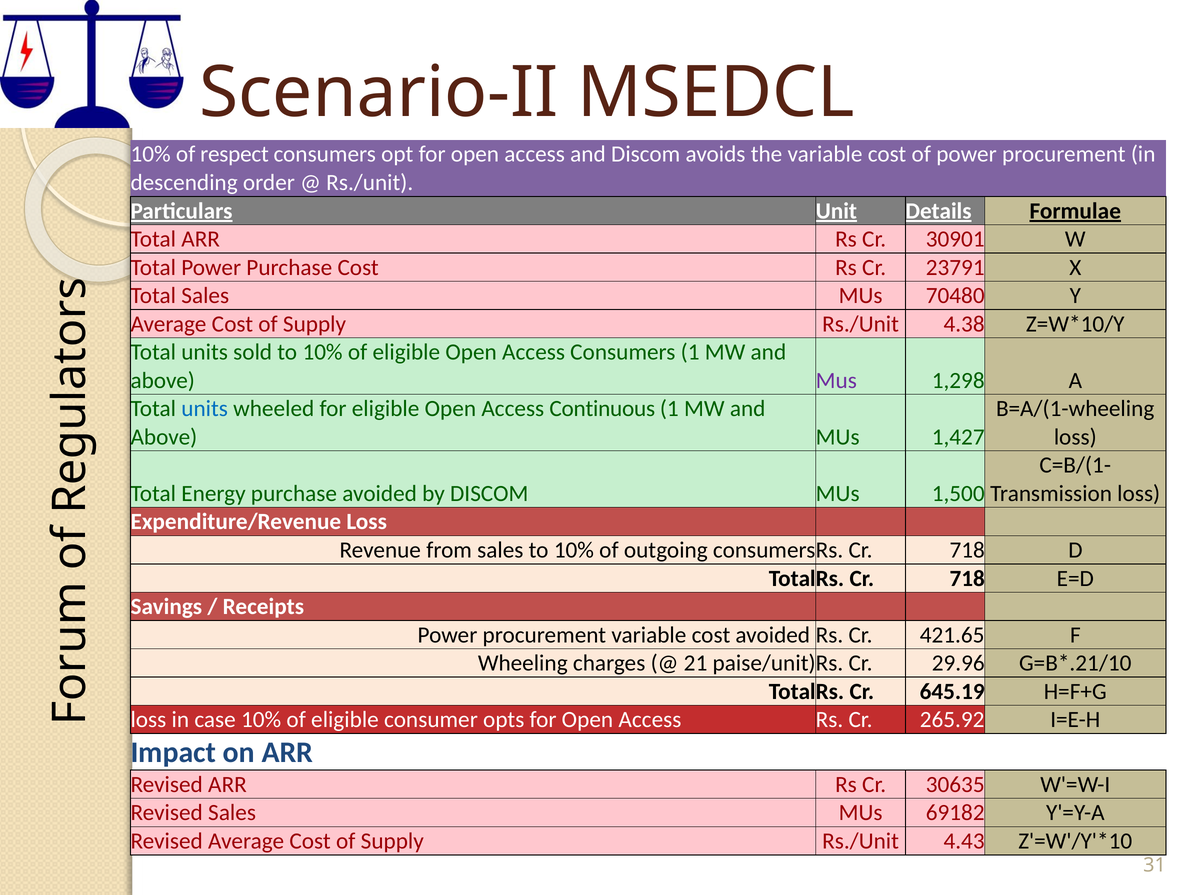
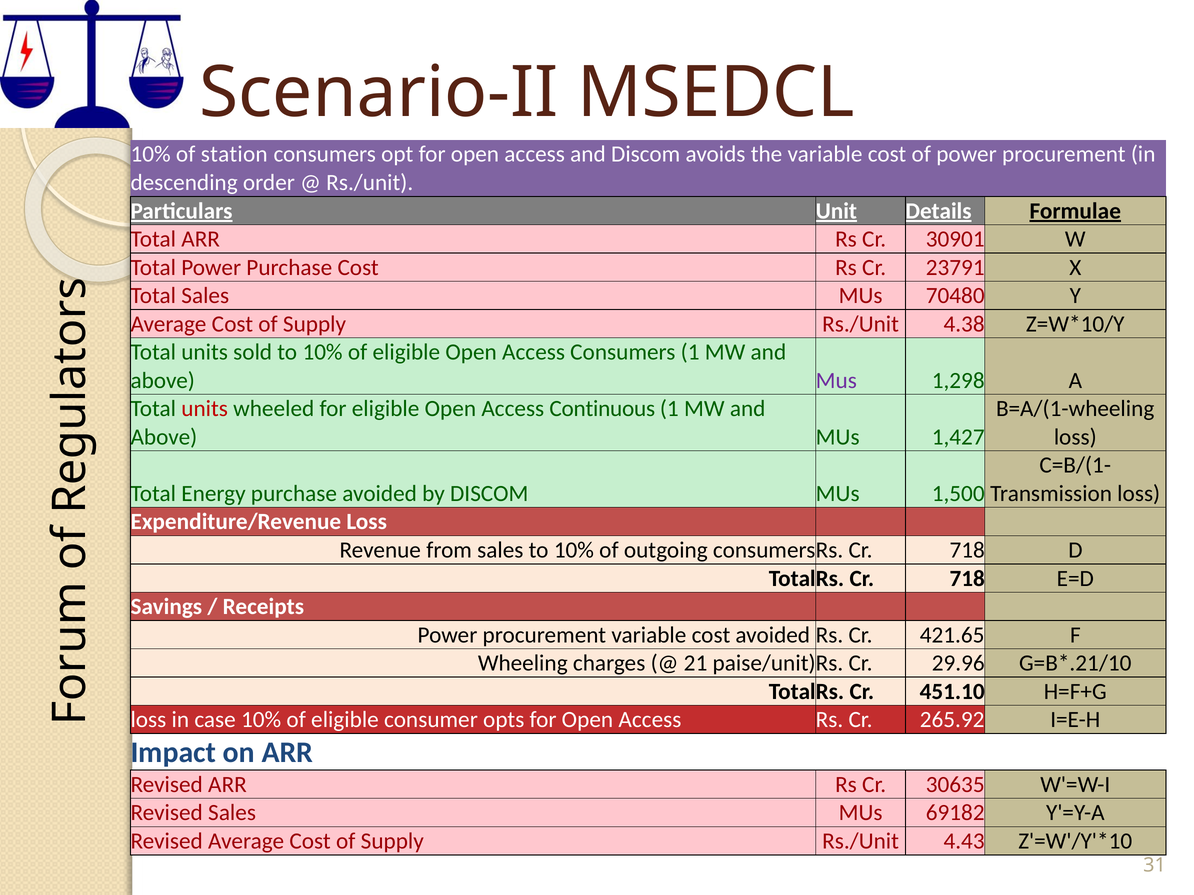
respect: respect -> station
units at (205, 409) colour: blue -> red
645.19: 645.19 -> 451.10
